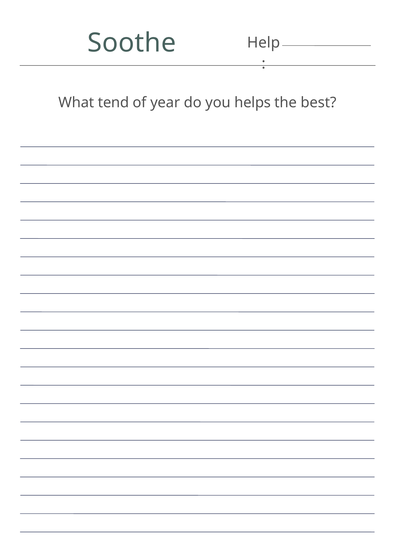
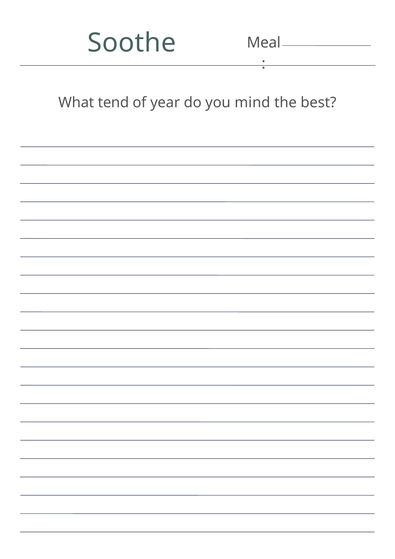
Help: Help -> Meal
helps: helps -> mind
